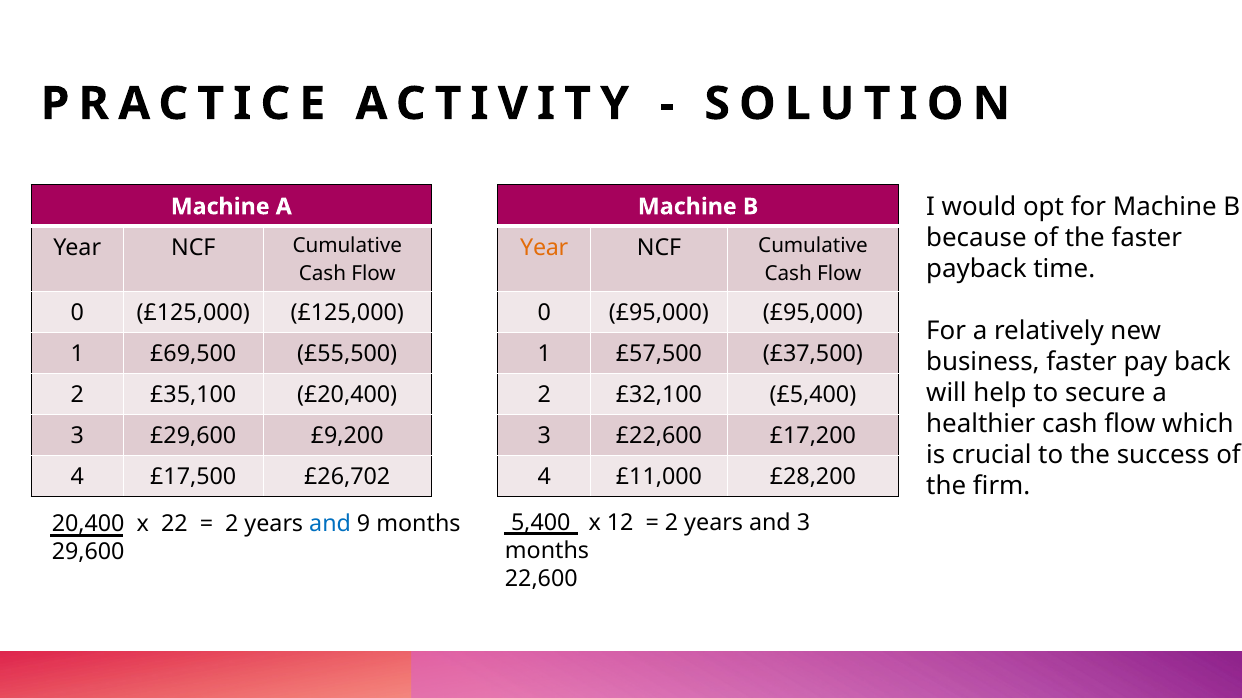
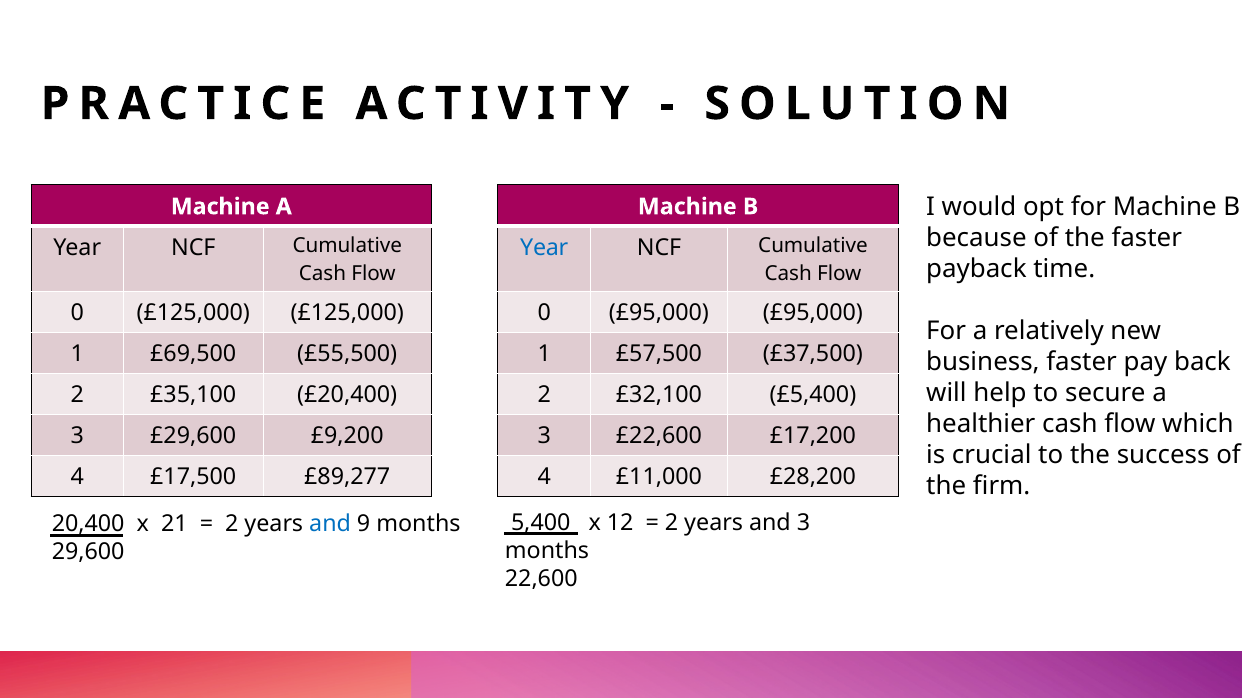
Year at (544, 248) colour: orange -> blue
£26,702: £26,702 -> £89,277
22: 22 -> 21
